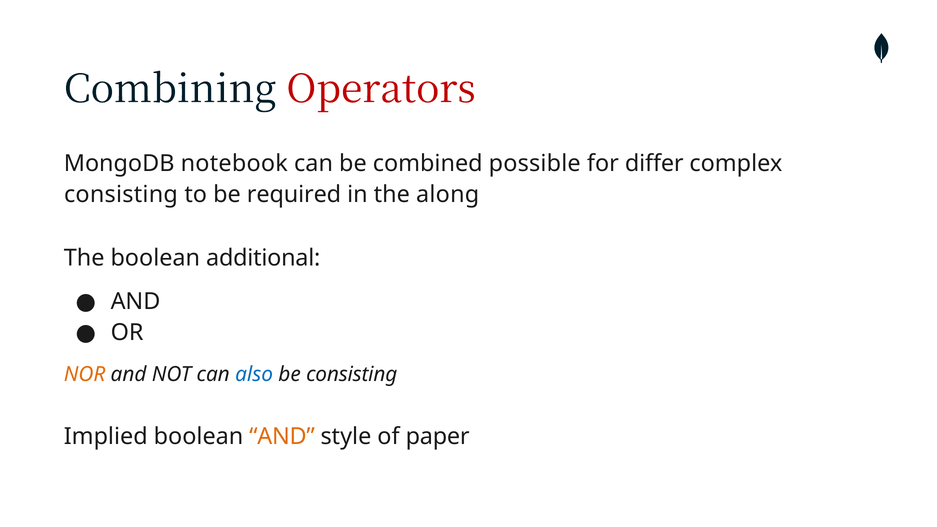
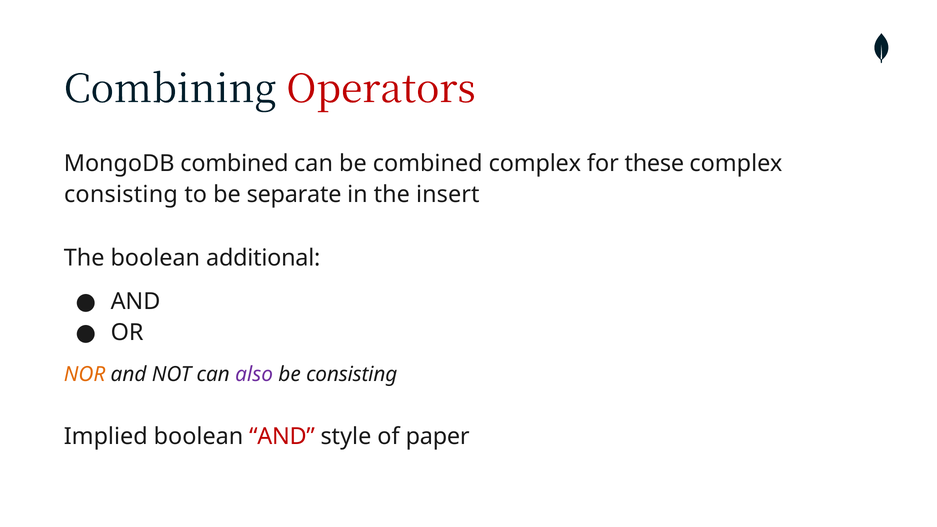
MongoDB notebook: notebook -> combined
combined possible: possible -> complex
differ: differ -> these
required: required -> separate
along: along -> insert
also colour: blue -> purple
AND at (282, 437) colour: orange -> red
